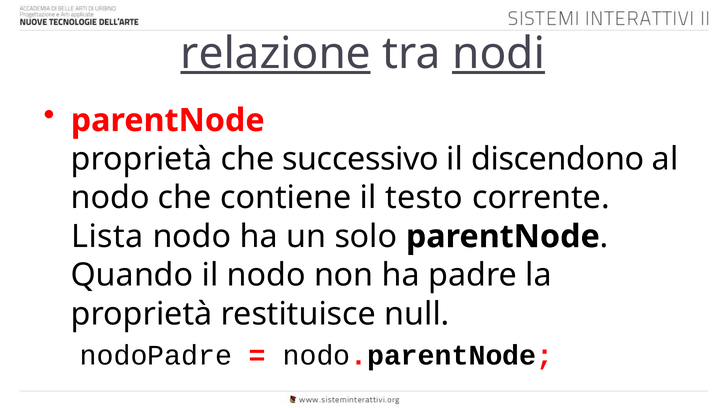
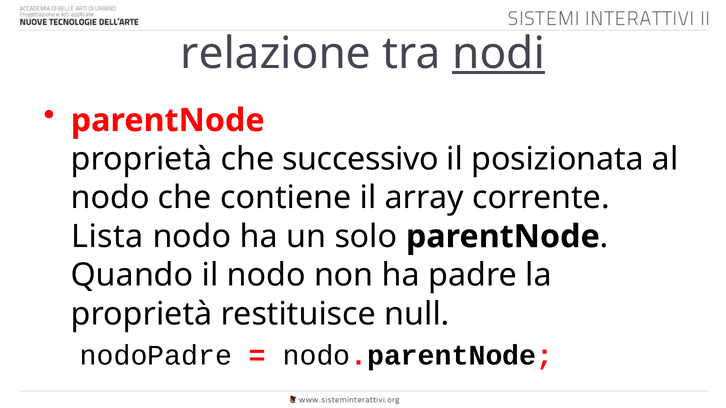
relazione underline: present -> none
discendono: discendono -> posizionata
testo: testo -> array
